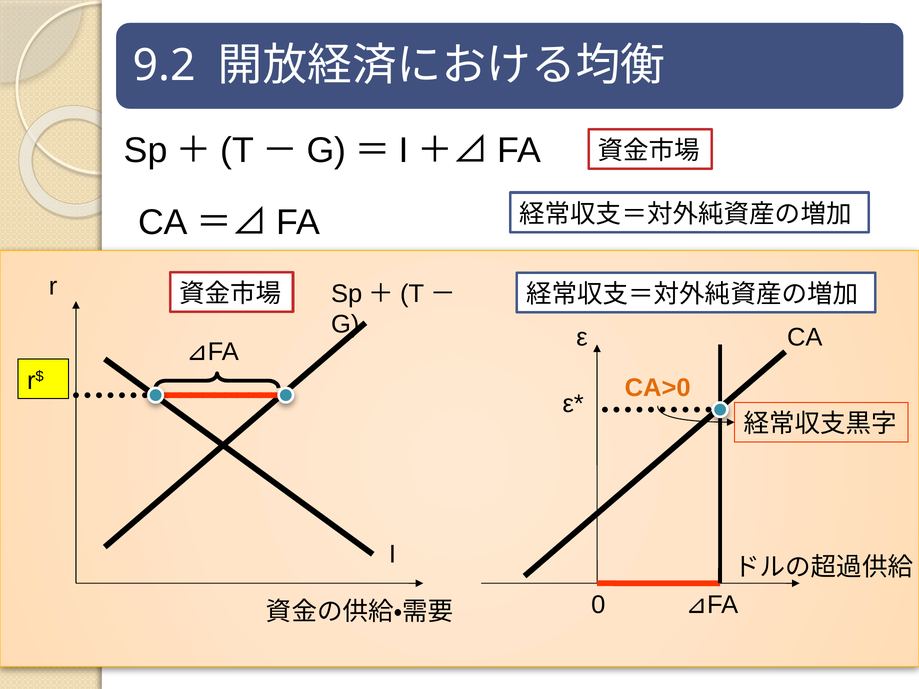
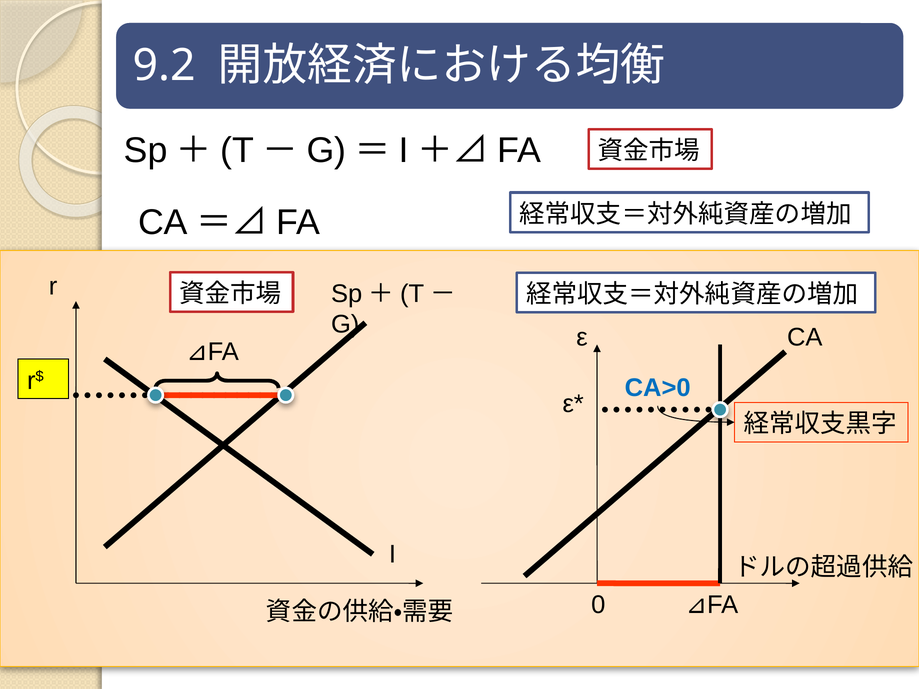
CA>0 colour: orange -> blue
